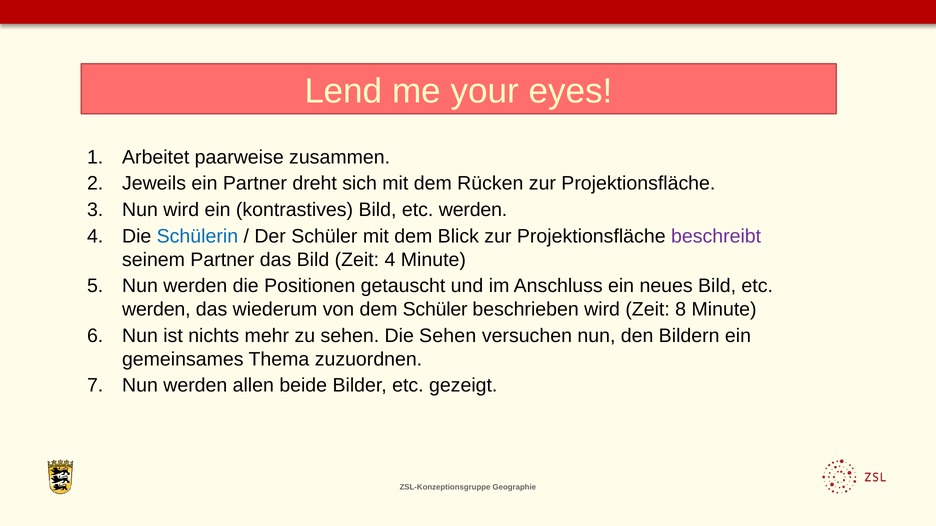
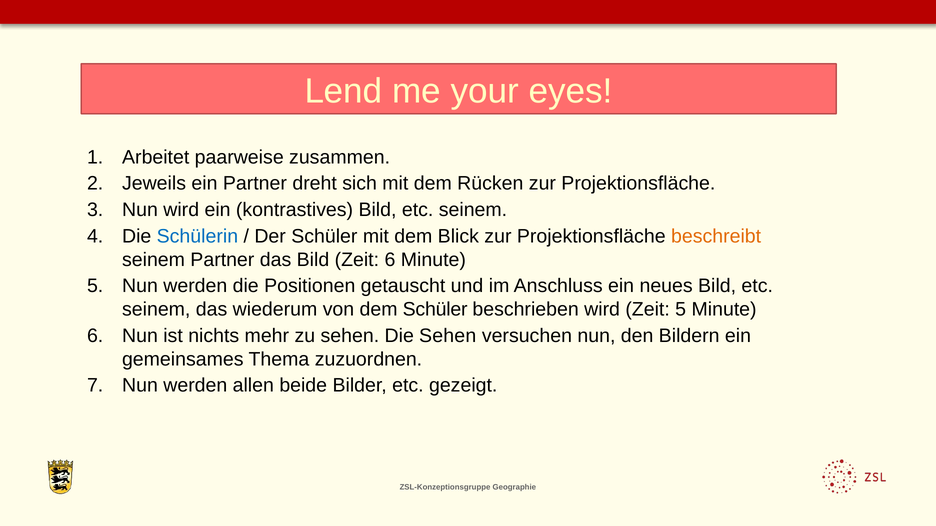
kontrastives Bild etc werden: werden -> seinem
beschreibt colour: purple -> orange
Zeit 4: 4 -> 6
werden at (156, 310): werden -> seinem
Zeit 8: 8 -> 5
